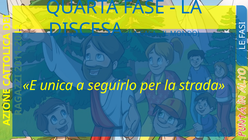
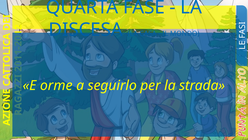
unica: unica -> orme
